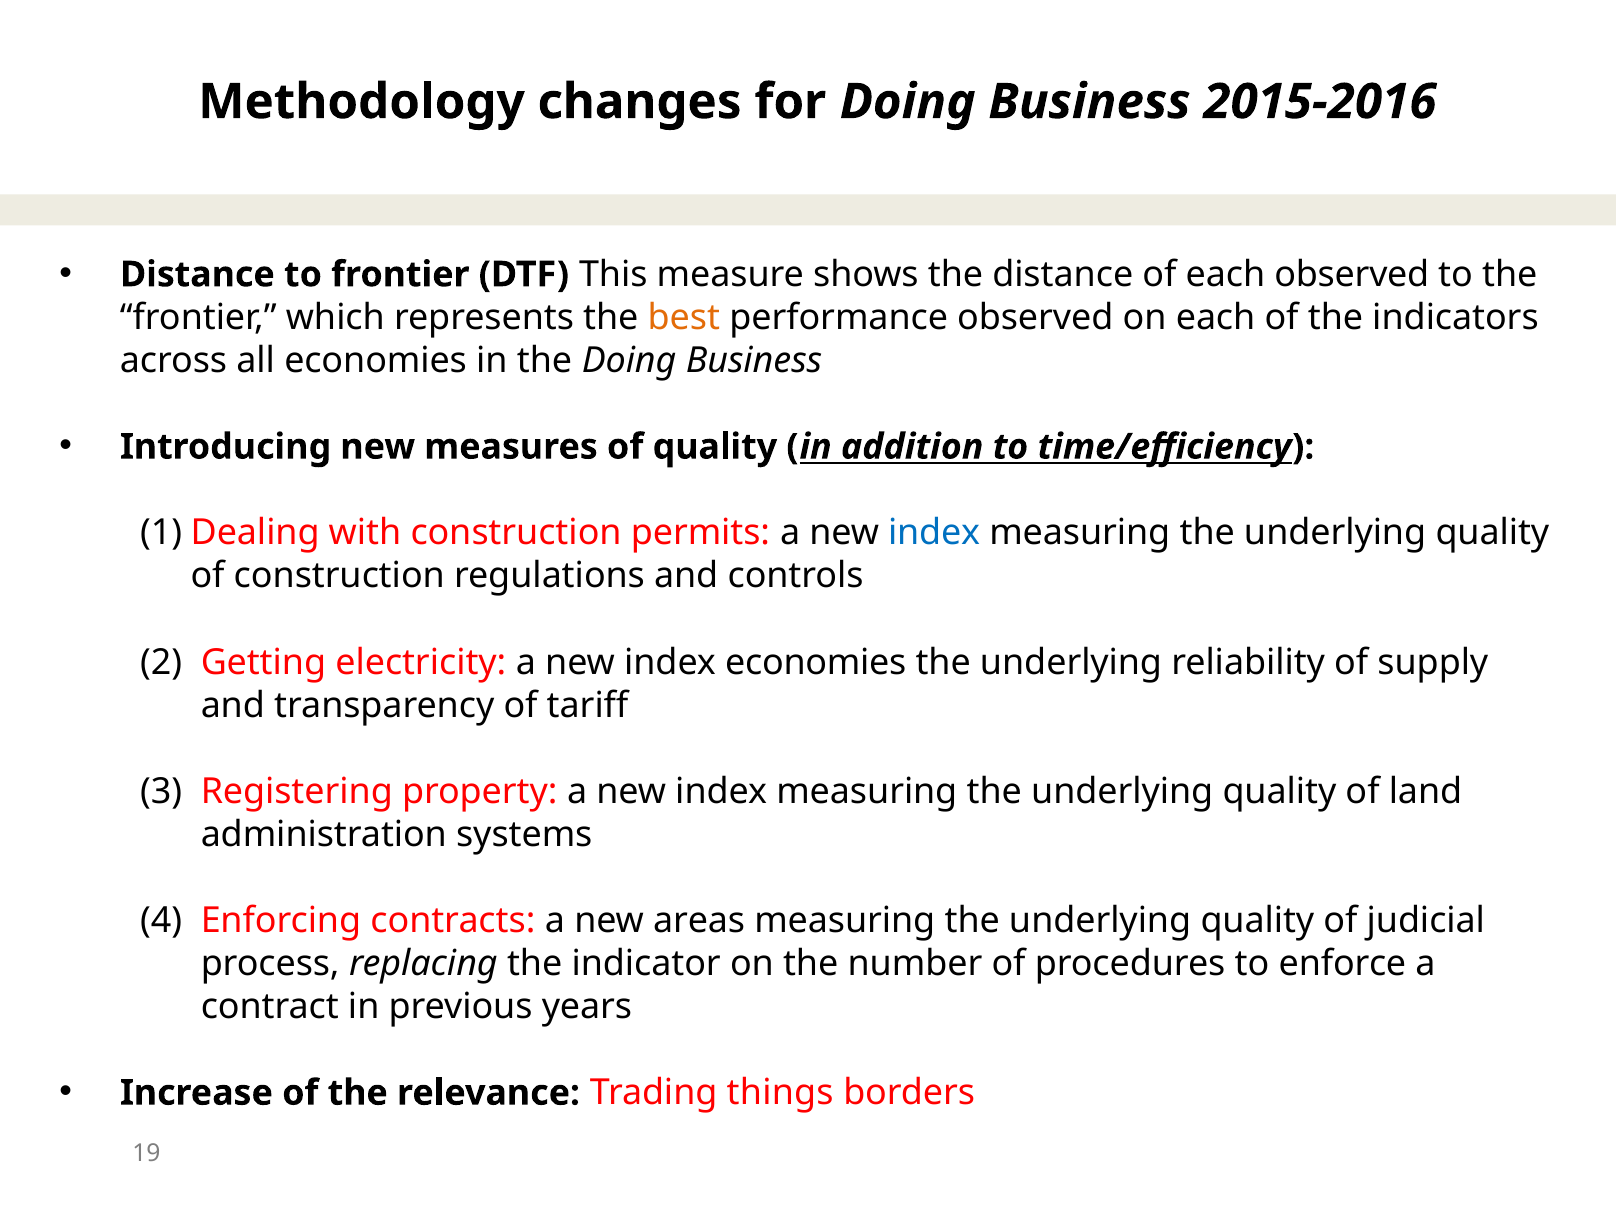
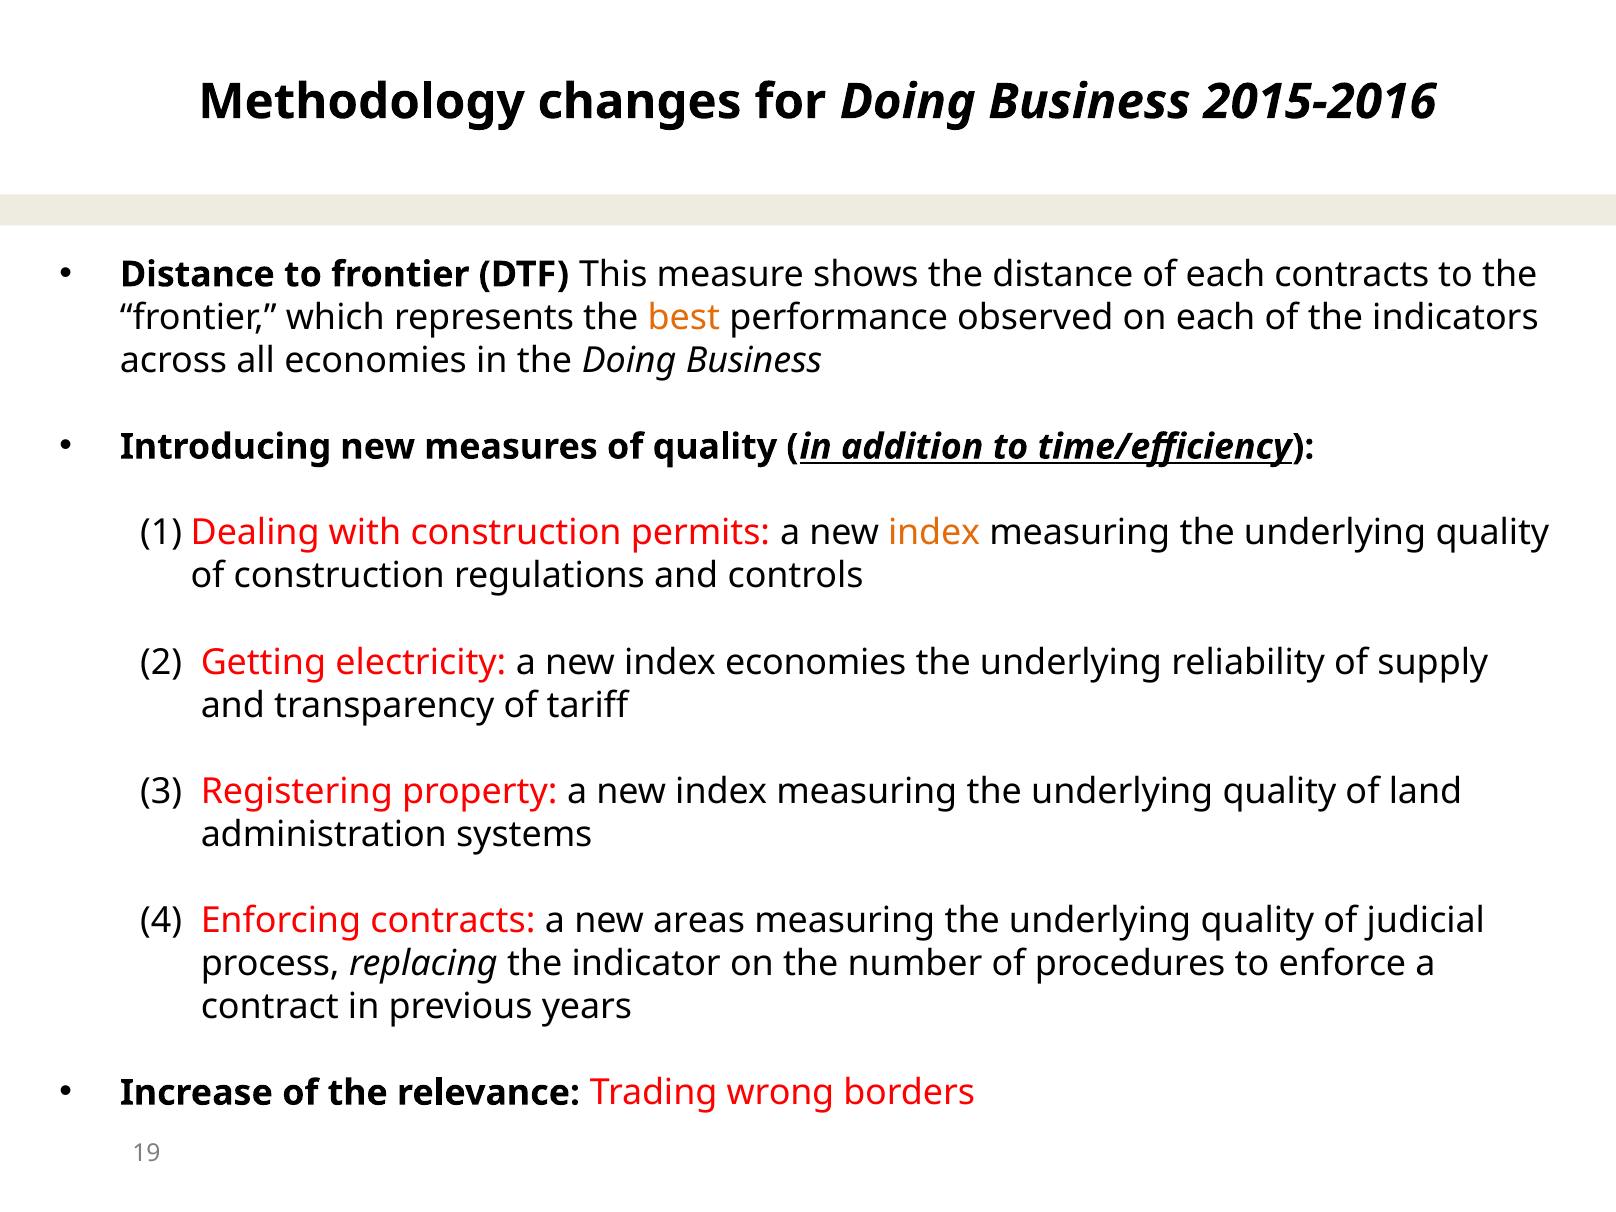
each observed: observed -> contracts
index at (934, 533) colour: blue -> orange
things: things -> wrong
